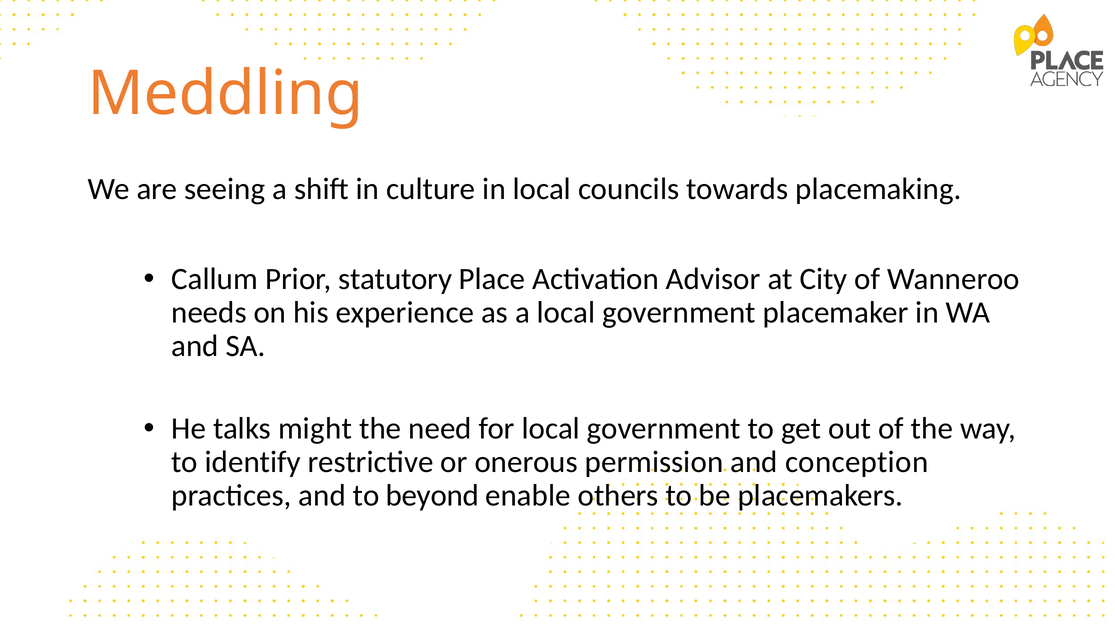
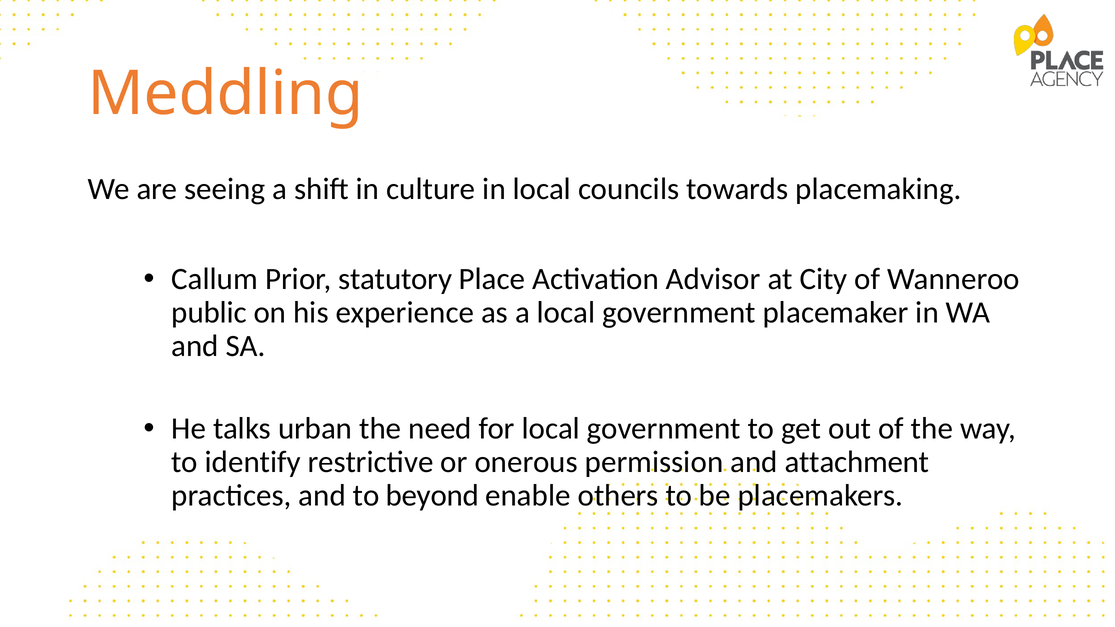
needs: needs -> public
might: might -> urban
conception: conception -> attachment
